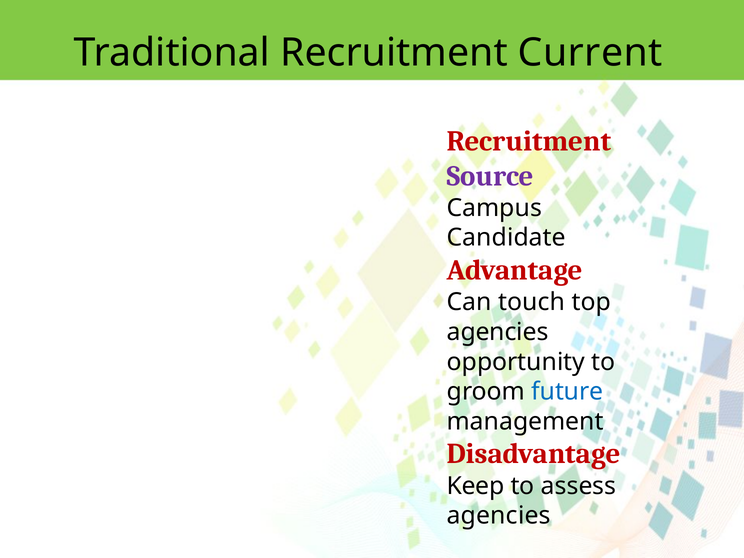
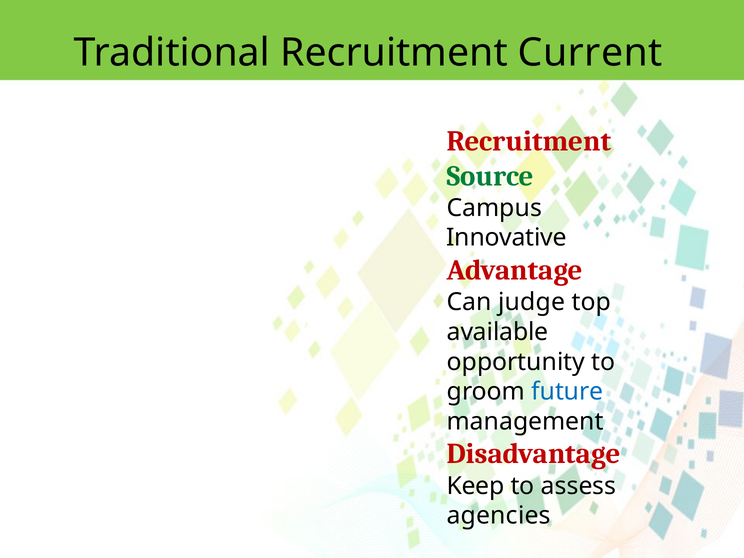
Source colour: purple -> green
Candidate: Candidate -> Innovative
touch: touch -> judge
agencies at (498, 332): agencies -> available
